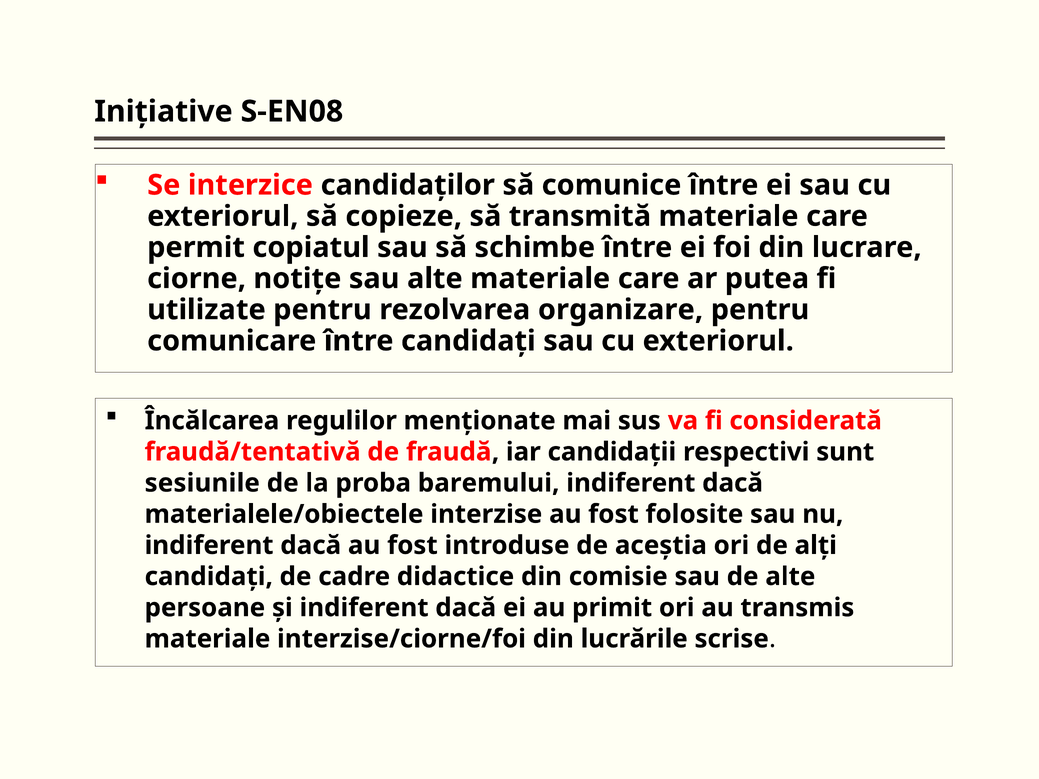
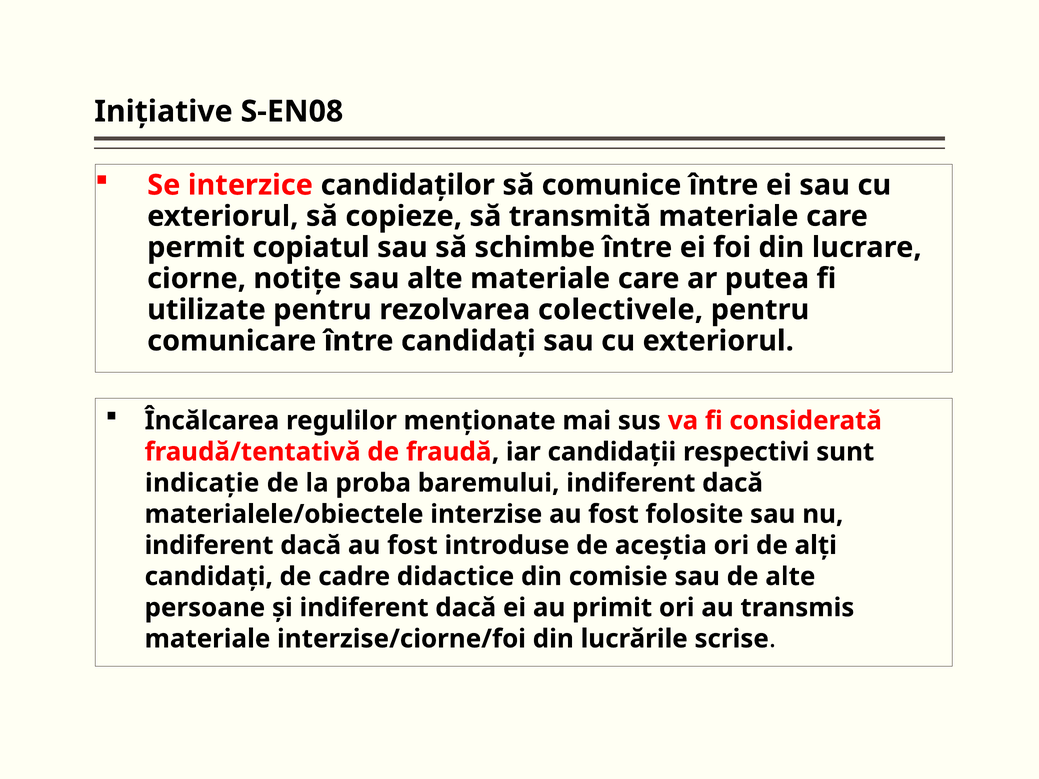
organizare: organizare -> colectivele
sesiunile: sesiunile -> indicaţie
